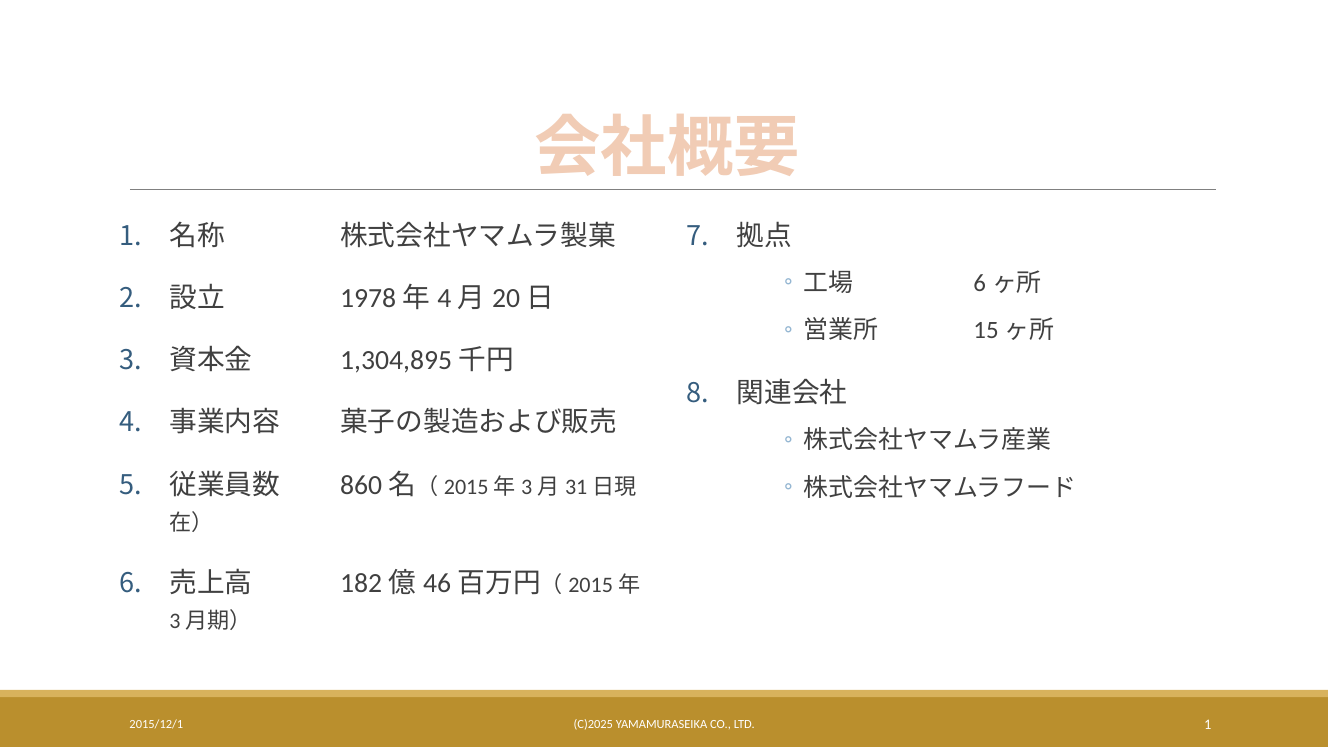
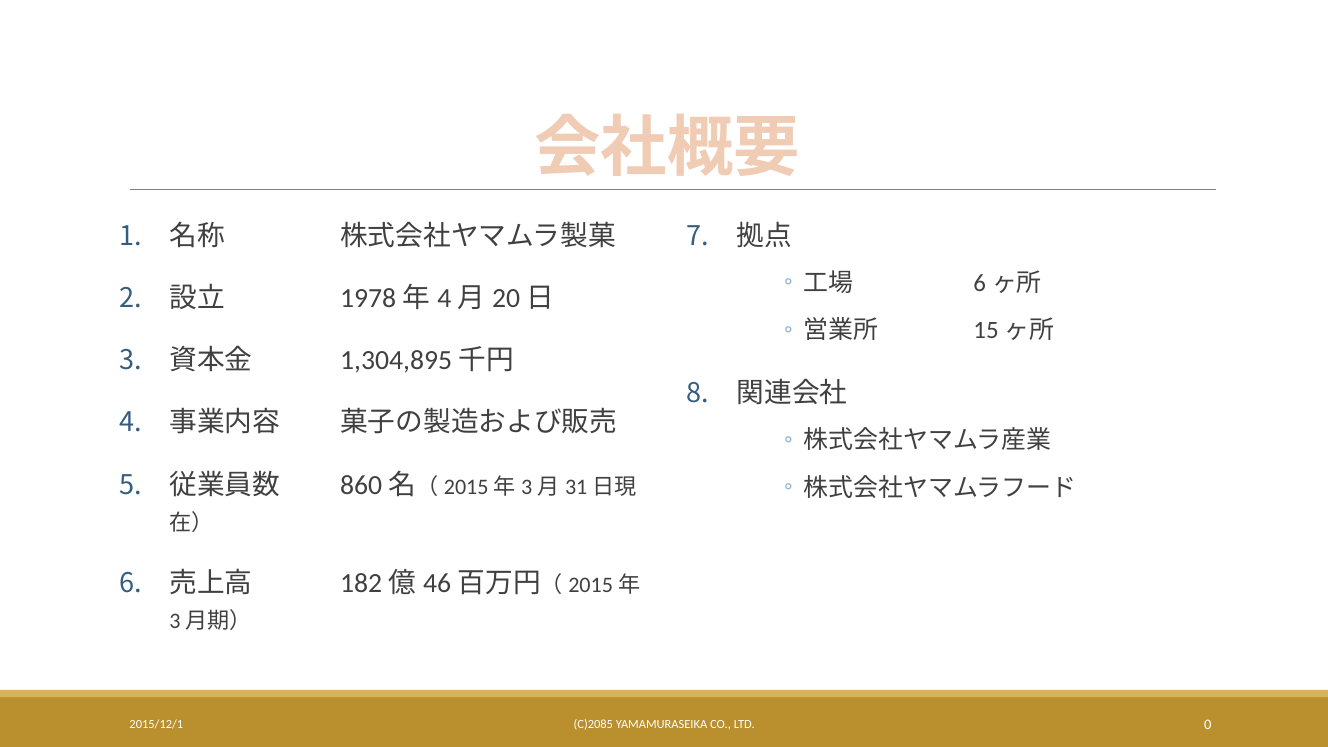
C)2025: C)2025 -> C)2085
LTD 1: 1 -> 0
